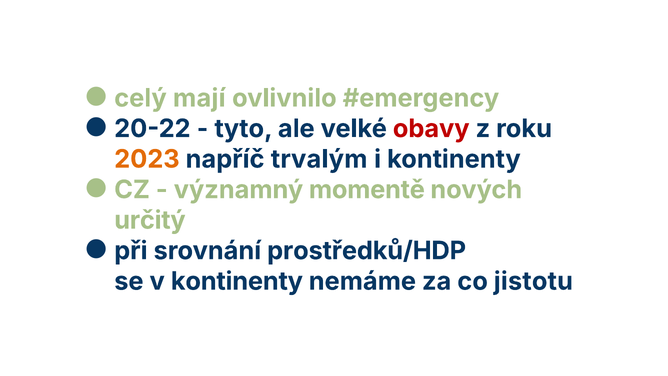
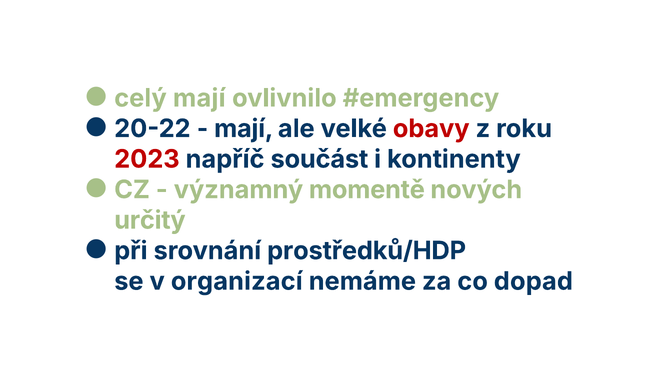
tyto at (244, 129): tyto -> mají
2023 colour: orange -> red
trvalým: trvalým -> součást
v kontinenty: kontinenty -> organizací
jistotu: jistotu -> dopad
